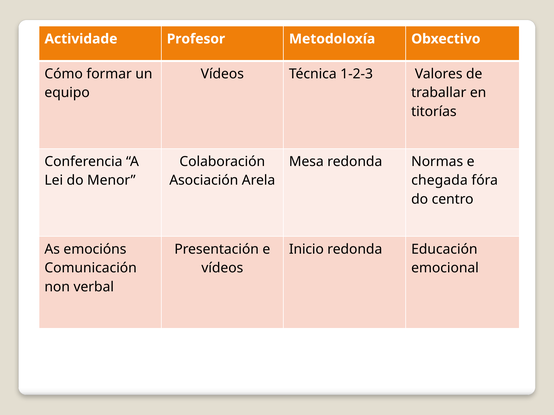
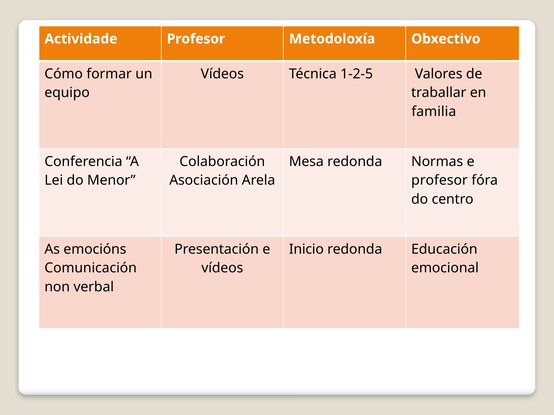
1-2-3: 1-2-3 -> 1-2-5
titorías: titorías -> familia
chegada at (439, 181): chegada -> profesor
